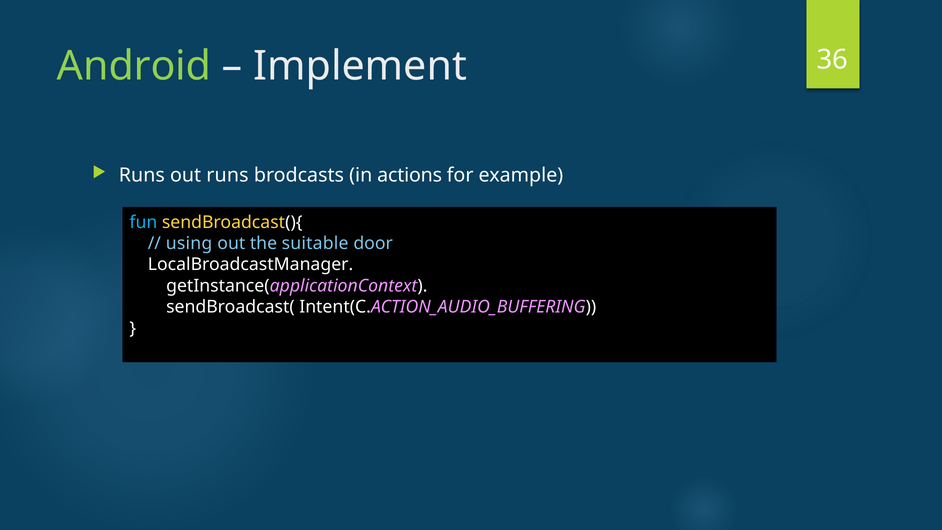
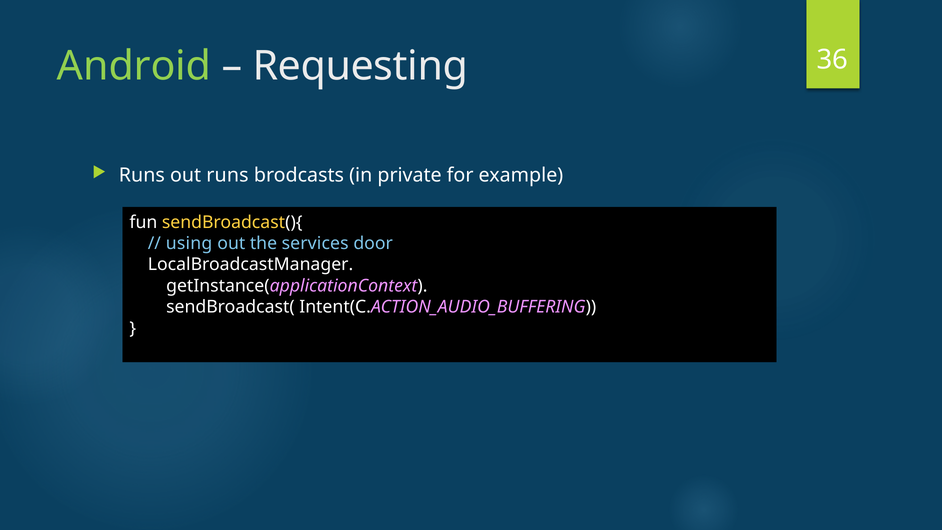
Implement: Implement -> Requesting
actions: actions -> private
fun colour: light blue -> white
suitable: suitable -> services
